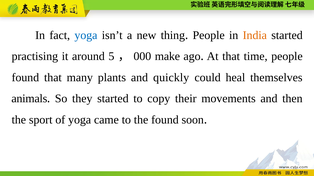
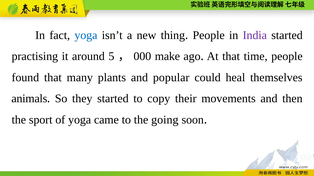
India colour: orange -> purple
quickly: quickly -> popular
the found: found -> going
